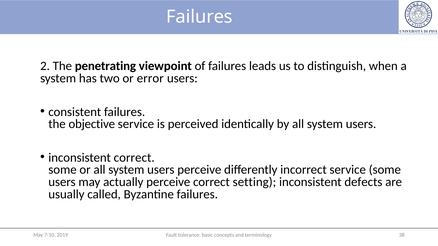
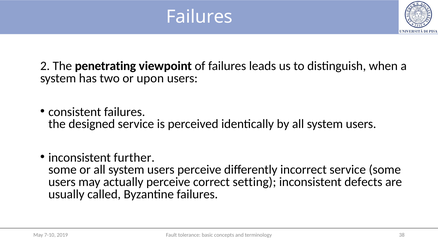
error: error -> upon
objective: objective -> designed
inconsistent correct: correct -> further
